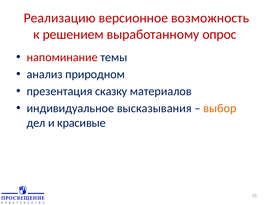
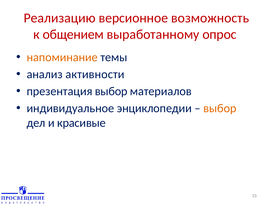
решением: решением -> общением
напоминание colour: red -> orange
природном: природном -> активности
презентация сказку: сказку -> выбор
высказывания: высказывания -> энциклопедии
